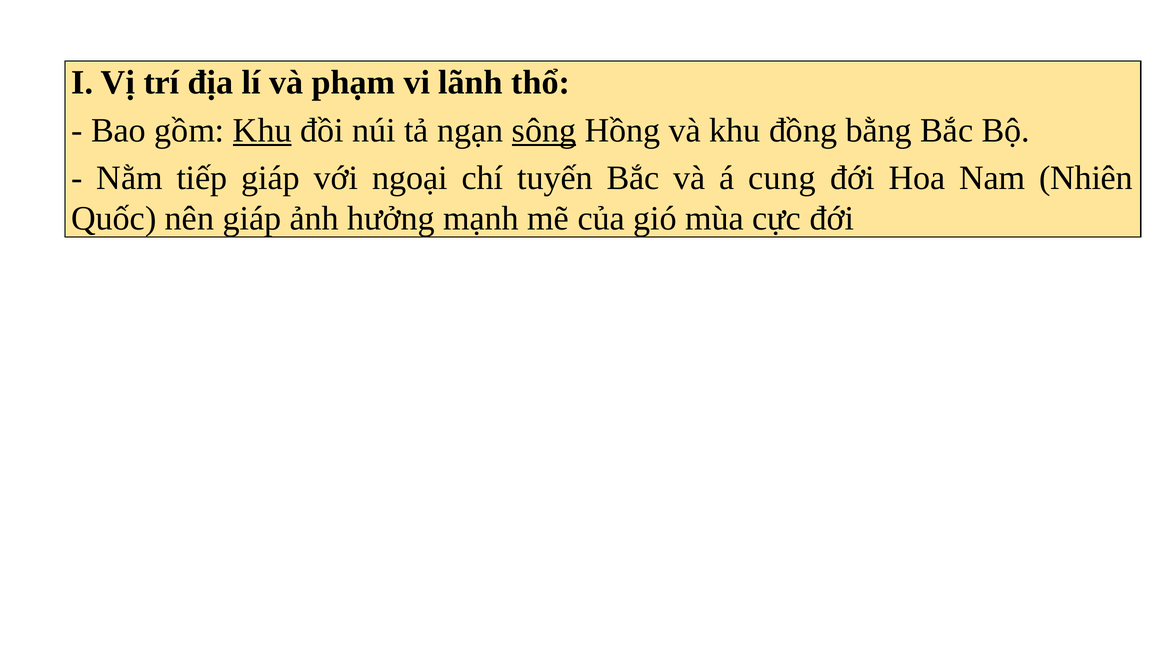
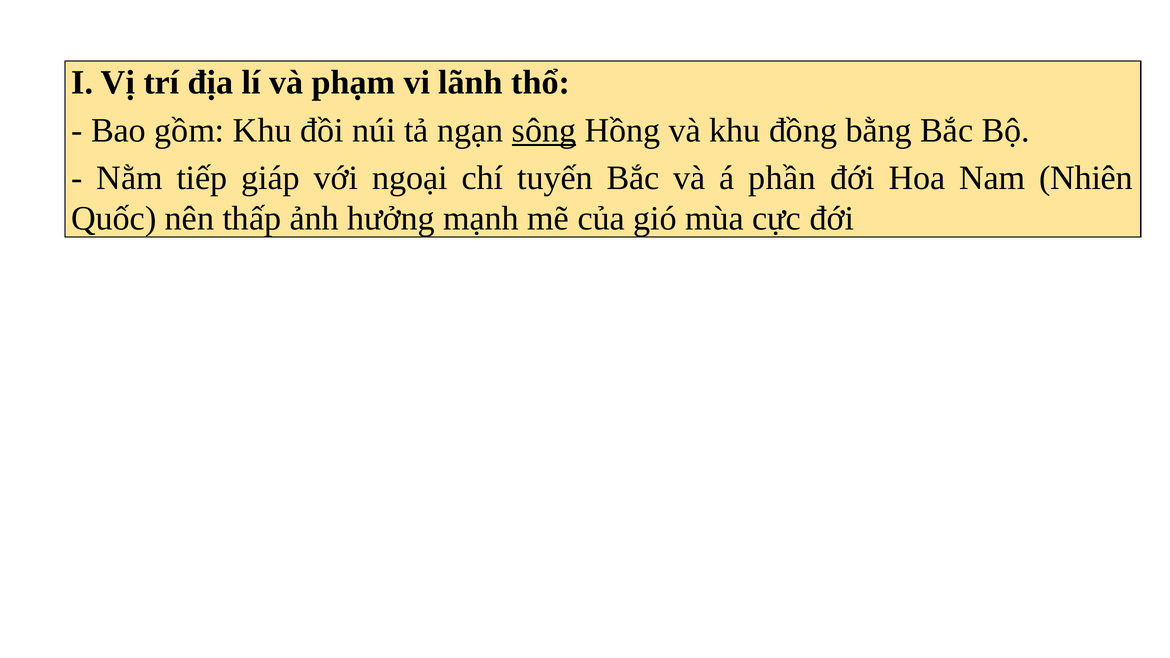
Khu at (262, 130) underline: present -> none
cung: cung -> phần
nên giáp: giáp -> thấp
